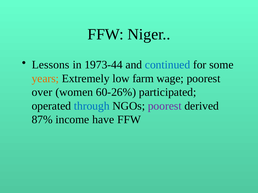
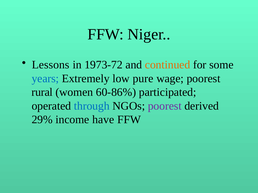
1973-44: 1973-44 -> 1973-72
continued colour: blue -> orange
years colour: orange -> blue
farm: farm -> pure
over: over -> rural
60-26%: 60-26% -> 60-86%
87%: 87% -> 29%
